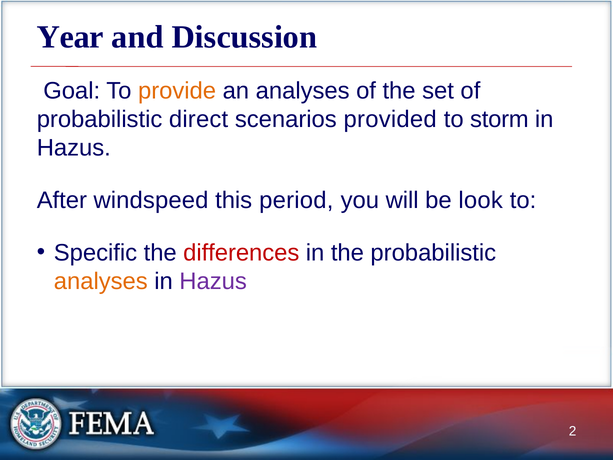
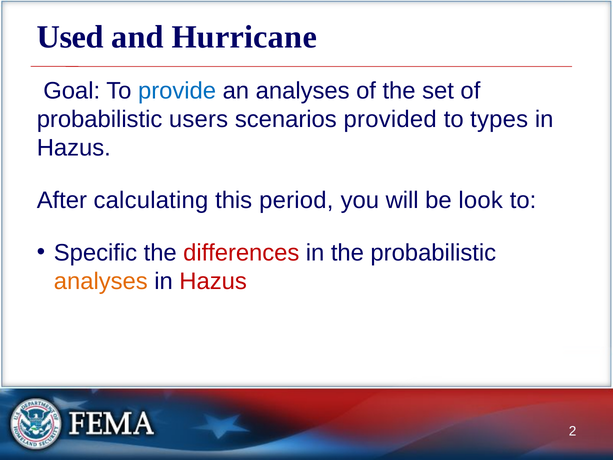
Year: Year -> Used
Discussion: Discussion -> Hurricane
provide colour: orange -> blue
direct: direct -> users
storm: storm -> types
windspeed: windspeed -> calculating
Hazus at (213, 281) colour: purple -> red
